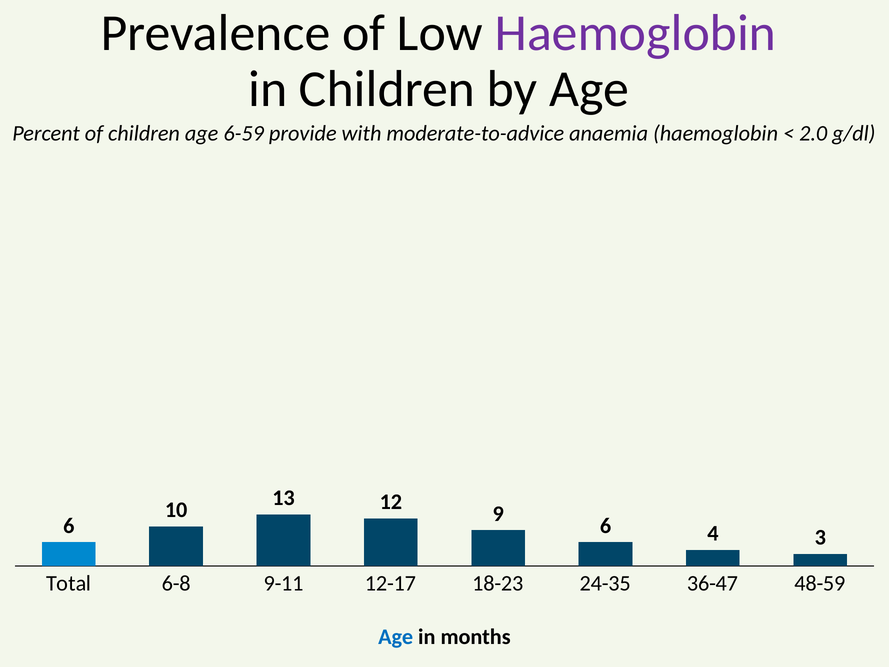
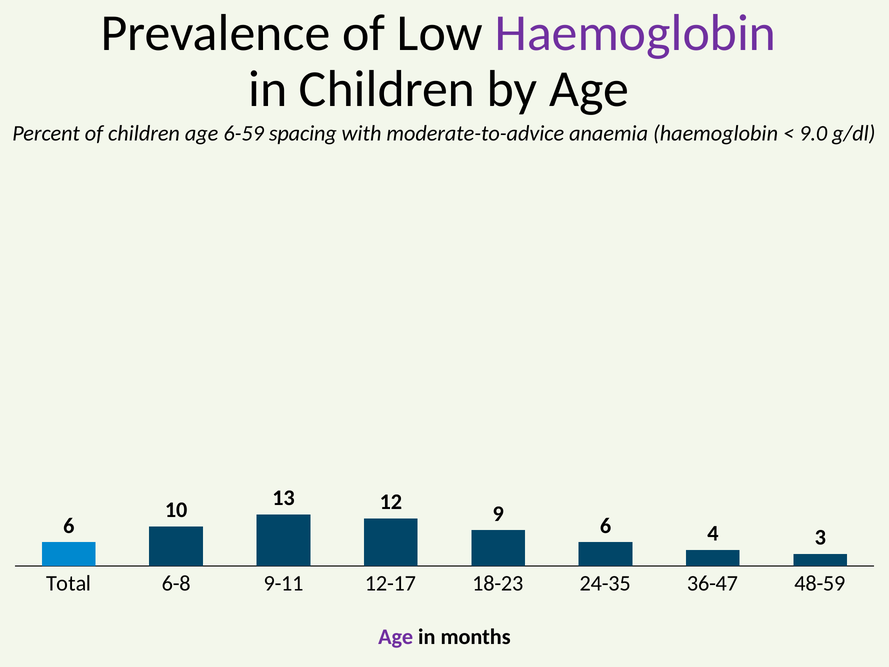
provide: provide -> spacing
2.0: 2.0 -> 9.0
Age at (396, 637) colour: blue -> purple
